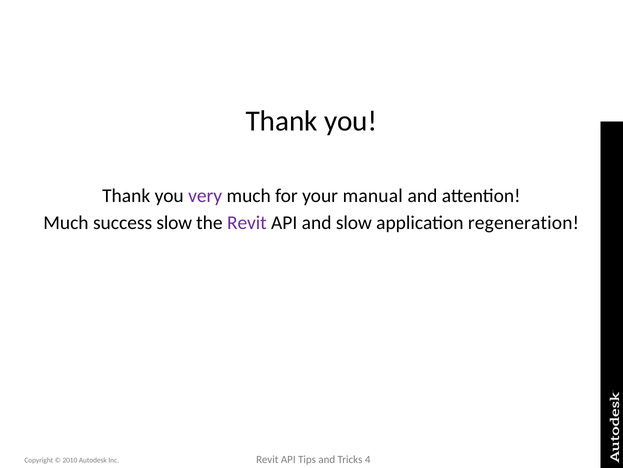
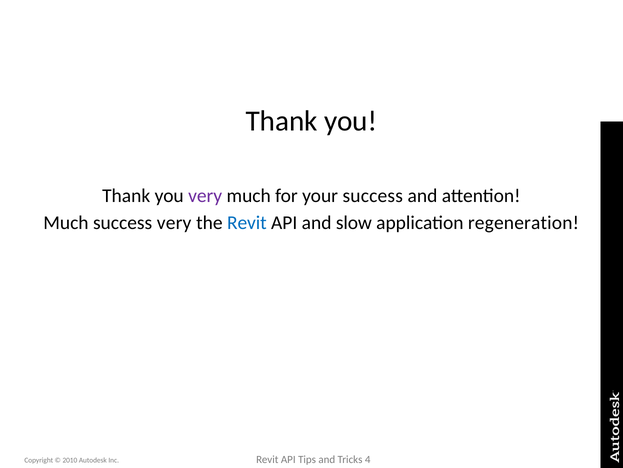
your manual: manual -> success
success slow: slow -> very
Revit at (247, 223) colour: purple -> blue
